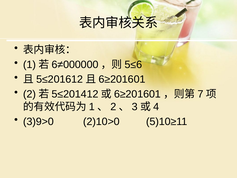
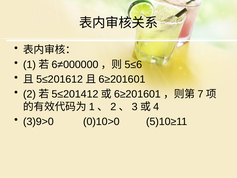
2)10>0: 2)10>0 -> 0)10>0
